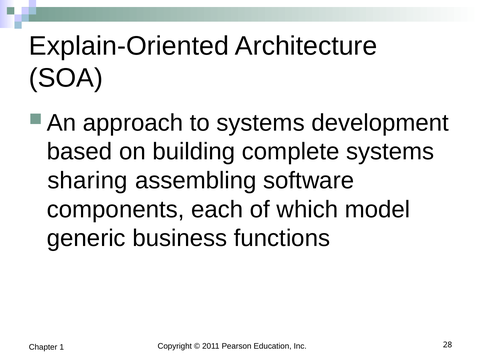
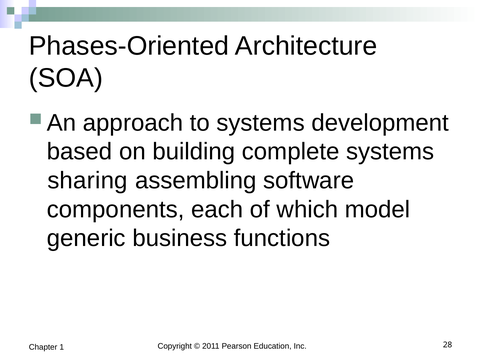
Explain-Oriented: Explain-Oriented -> Phases-Oriented
